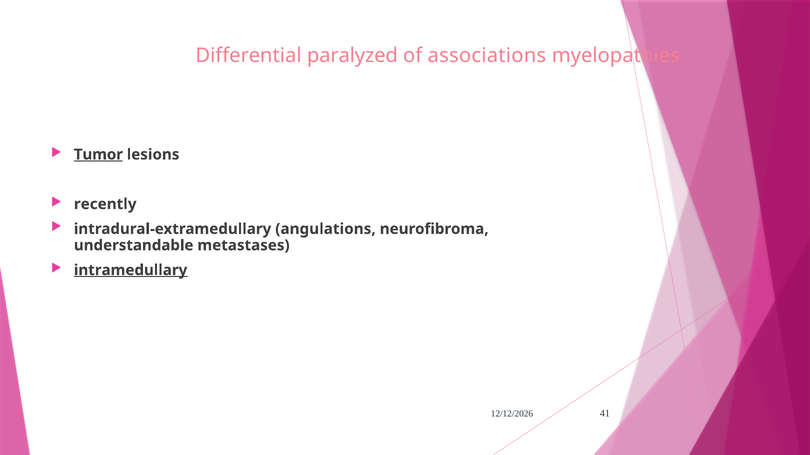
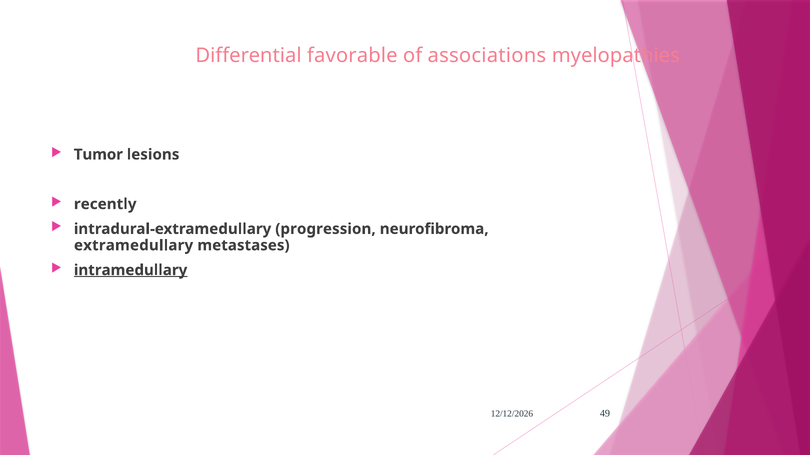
paralyzed: paralyzed -> favorable
Tumor underline: present -> none
angulations: angulations -> progression
understandable: understandable -> extramedullary
41: 41 -> 49
